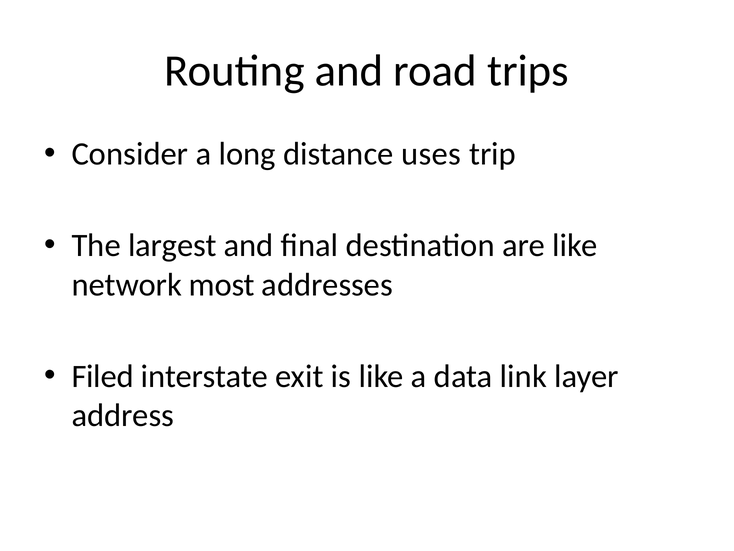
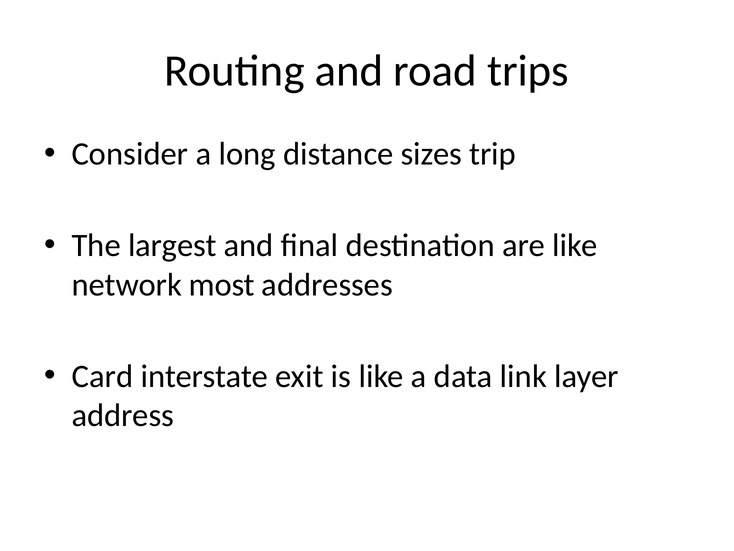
uses: uses -> sizes
Filed: Filed -> Card
